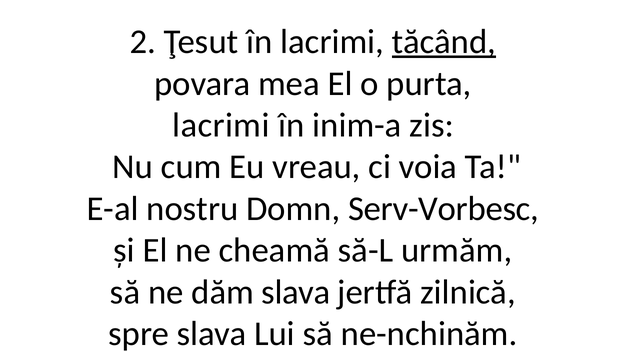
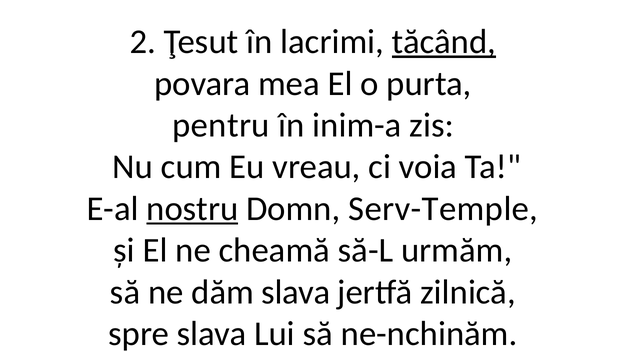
lacrimi at (221, 125): lacrimi -> pentru
nostru underline: none -> present
Serv-Vorbesc: Serv-Vorbesc -> Serv-Temple
